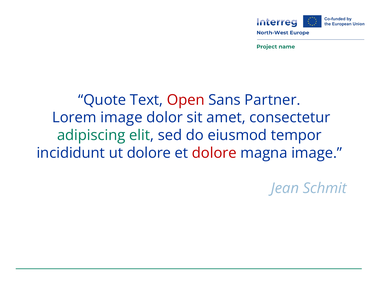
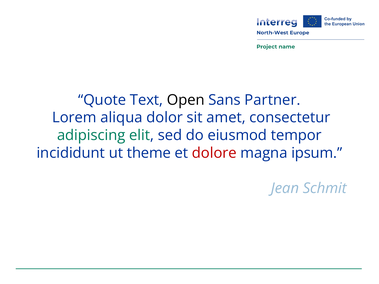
Open colour: red -> black
Lorem image: image -> aliqua
ut dolore: dolore -> theme
magna image: image -> ipsum
